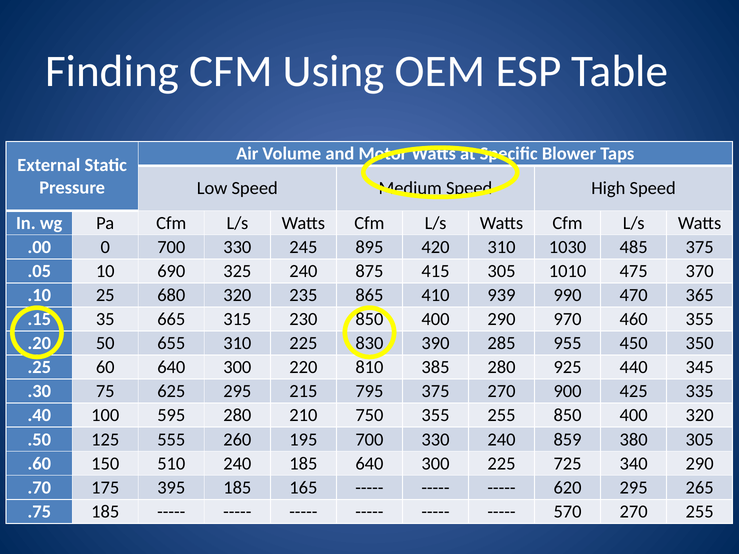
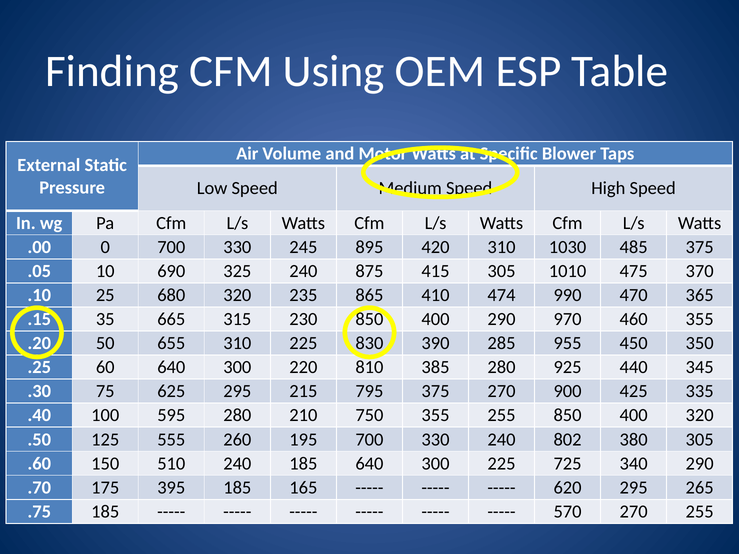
939: 939 -> 474
859: 859 -> 802
